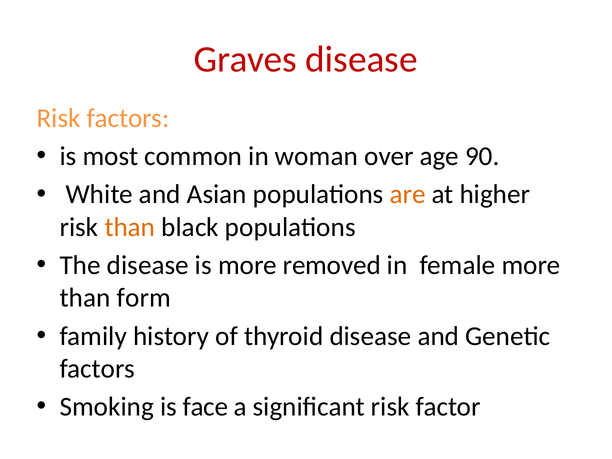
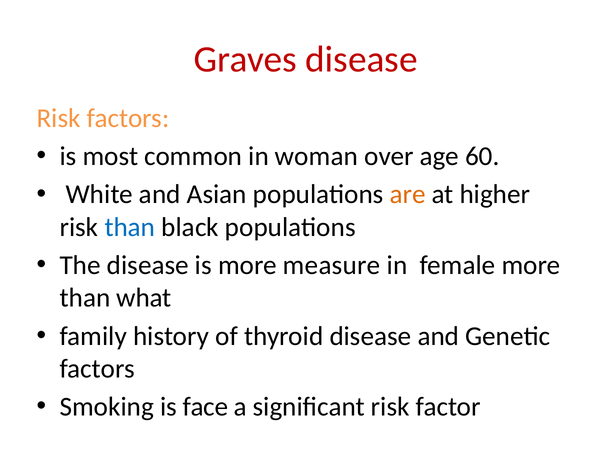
90: 90 -> 60
than at (130, 227) colour: orange -> blue
removed: removed -> measure
form: form -> what
